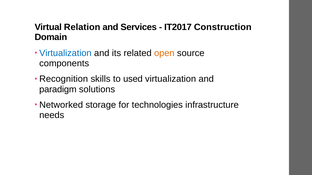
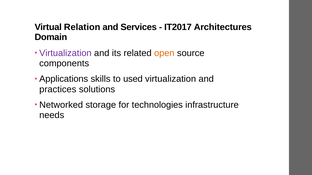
Construction: Construction -> Architectures
Virtualization at (65, 53) colour: blue -> purple
Recognition: Recognition -> Applications
paradigm: paradigm -> practices
